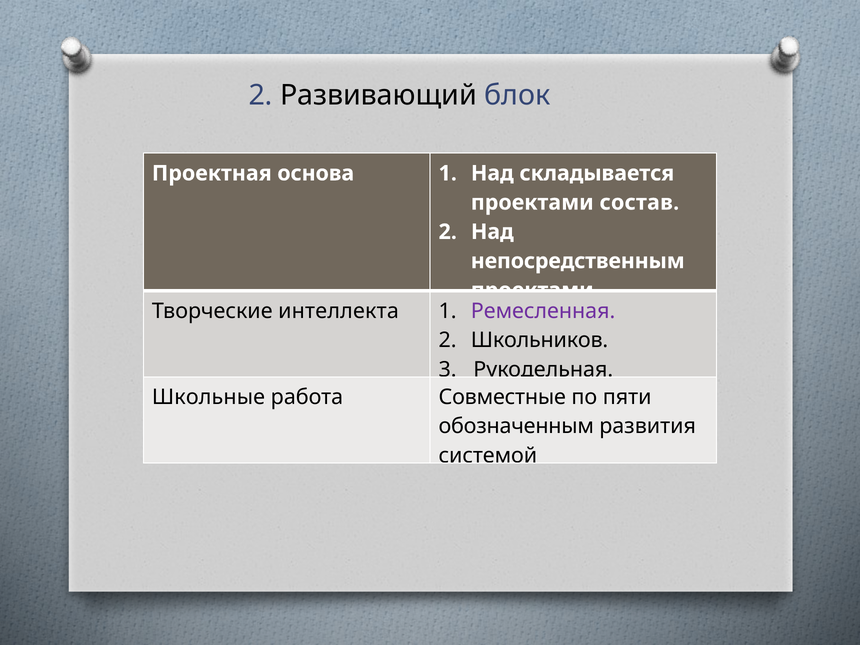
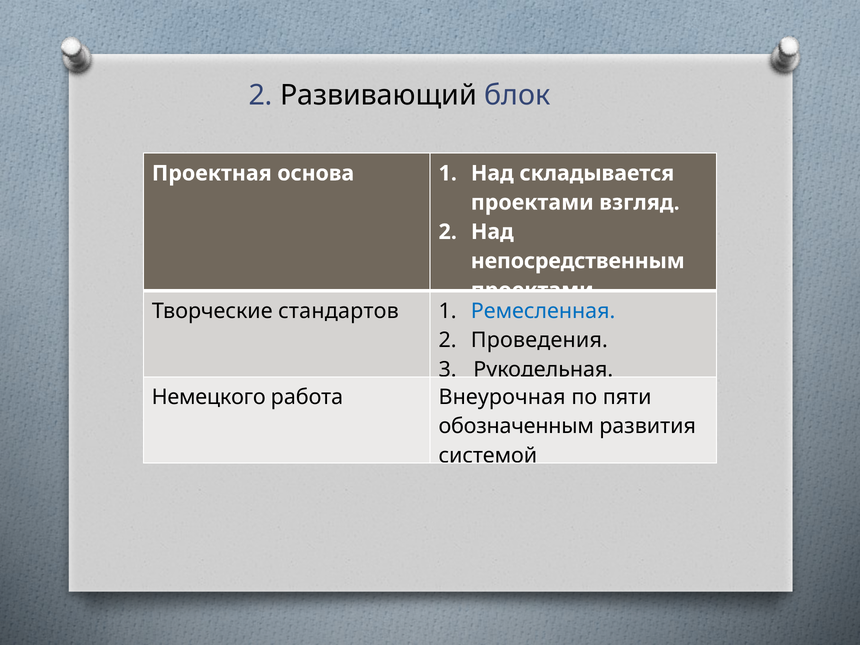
состав: состав -> взгляд
интеллекта: интеллекта -> стандартов
Ремесленная colour: purple -> blue
Школьников: Школьников -> Проведения
Школьные: Школьные -> Немецкого
Совместные: Совместные -> Внеурочная
